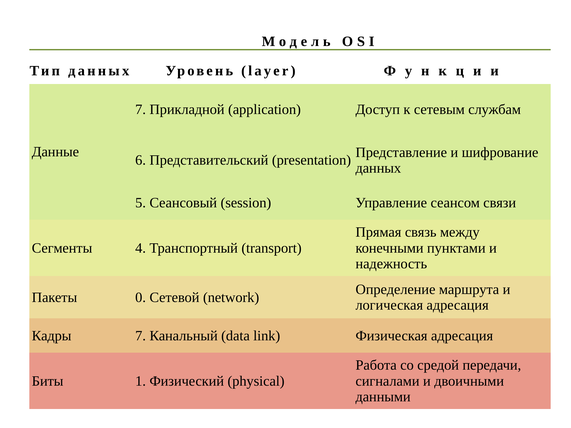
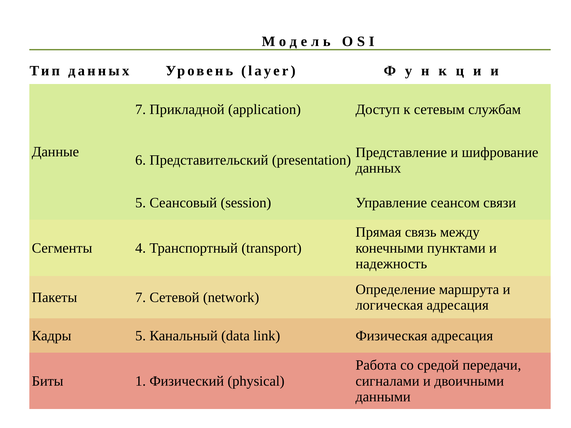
Пакеты 0: 0 -> 7
Кадры 7: 7 -> 5
